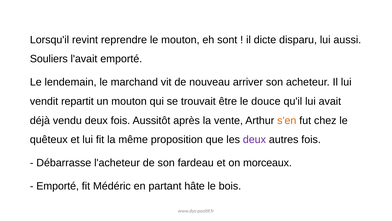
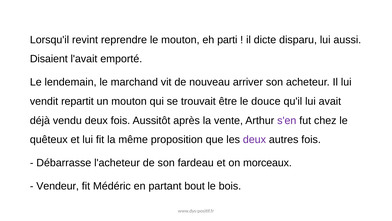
sont: sont -> parti
Souliers: Souliers -> Disaient
s'en colour: orange -> purple
Emporté at (58, 186): Emporté -> Vendeur
hâte: hâte -> bout
